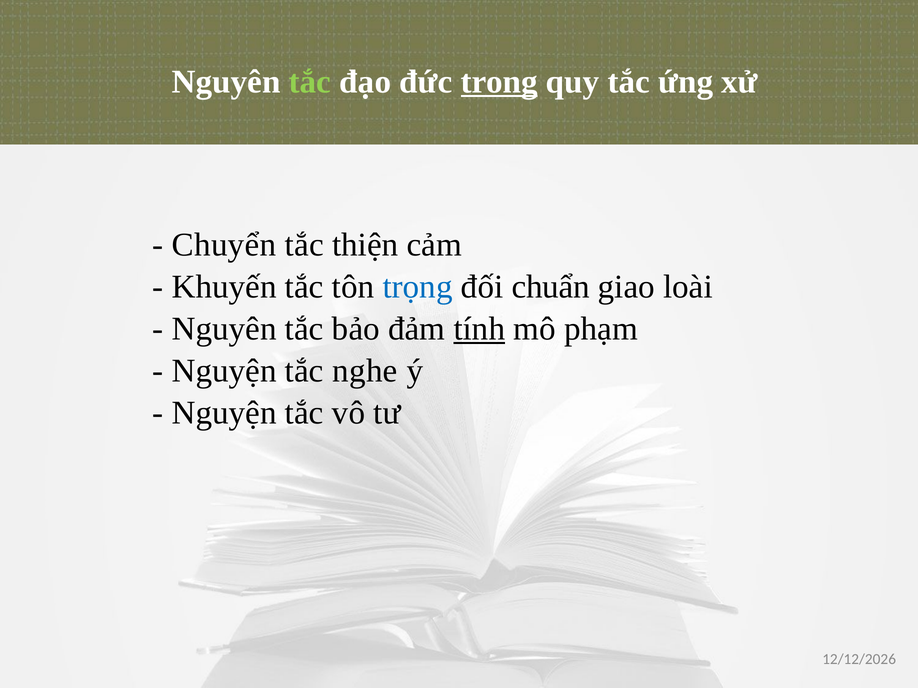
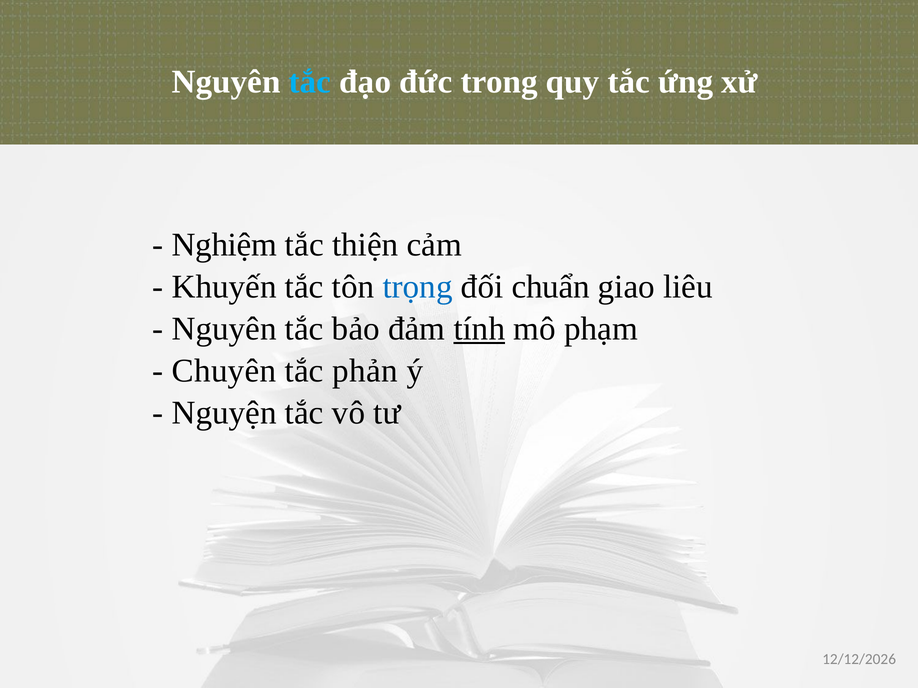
tắc at (310, 82) colour: light green -> light blue
trong underline: present -> none
Chuyển: Chuyển -> Nghiệm
loài: loài -> liêu
Nguyện at (224, 371): Nguyện -> Chuyên
nghe: nghe -> phản
